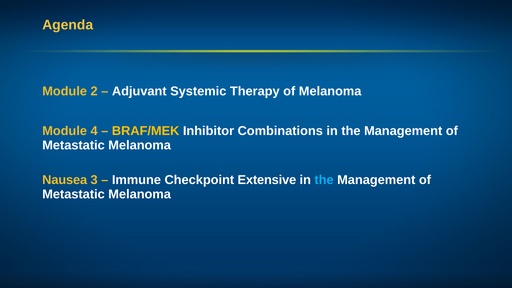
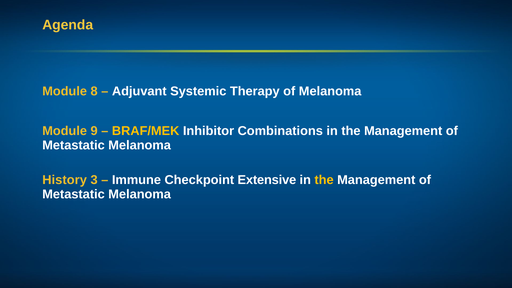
2: 2 -> 8
4: 4 -> 9
Nausea: Nausea -> History
the at (324, 180) colour: light blue -> yellow
